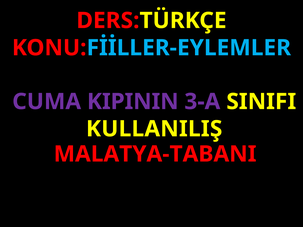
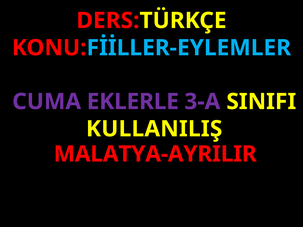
KIPININ: KIPININ -> EKLERLE
MALATYA-TABANI: MALATYA-TABANI -> MALATYA-AYRILIR
